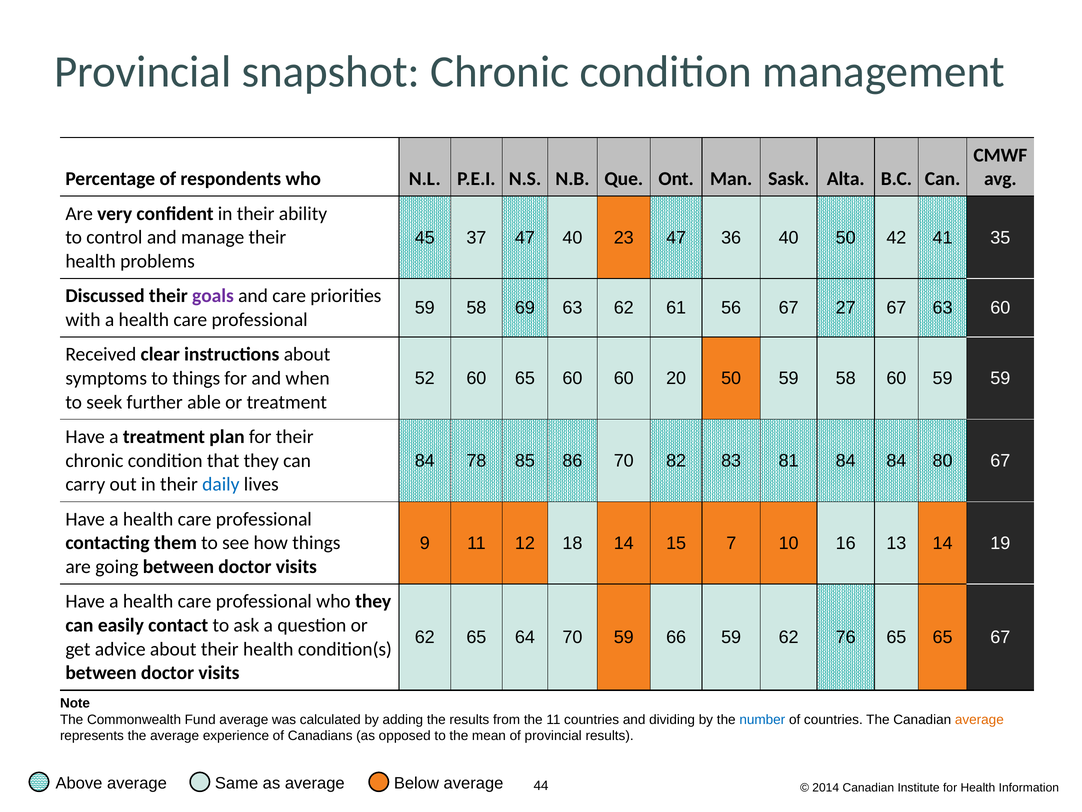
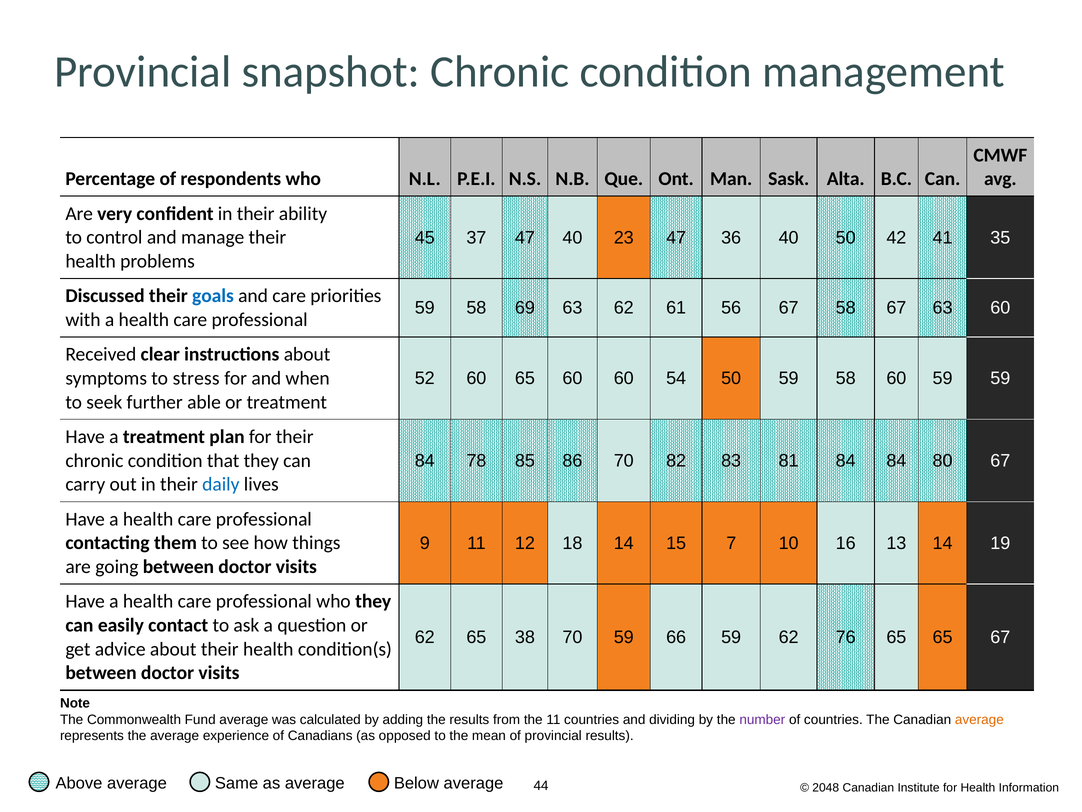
goals colour: purple -> blue
67 27: 27 -> 58
20: 20 -> 54
to things: things -> stress
64: 64 -> 38
number colour: blue -> purple
2014: 2014 -> 2048
